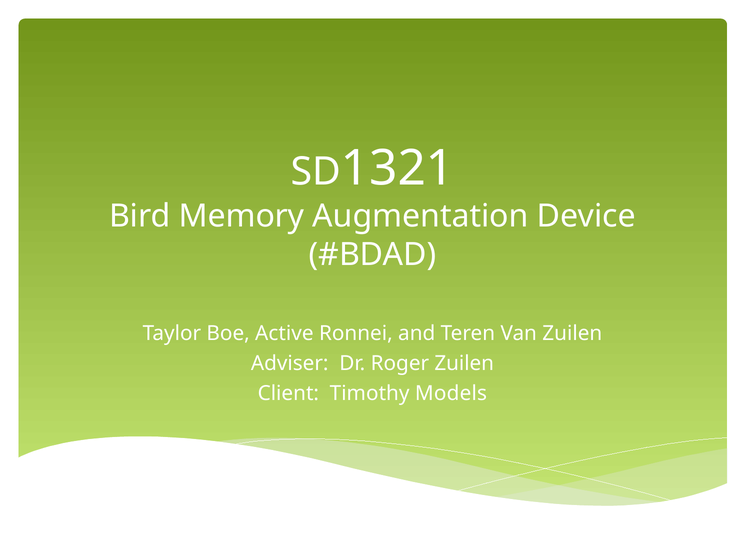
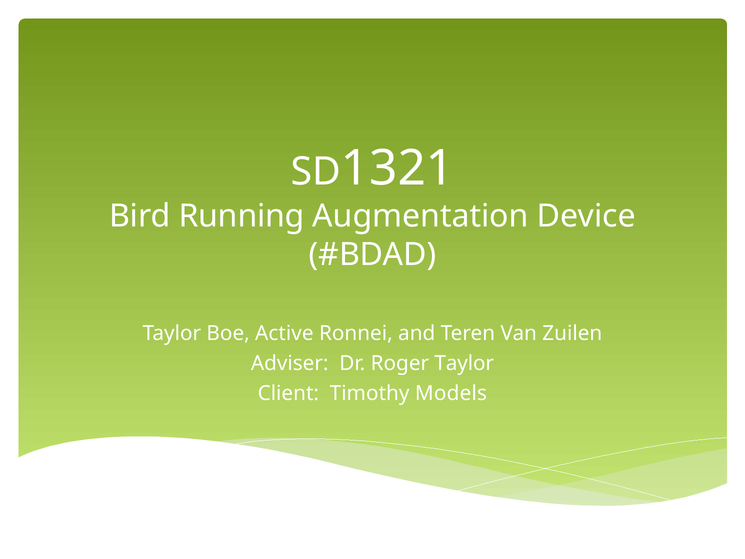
Memory: Memory -> Running
Roger Zuilen: Zuilen -> Taylor
